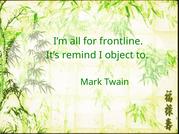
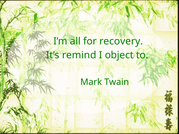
frontline: frontline -> recovery
